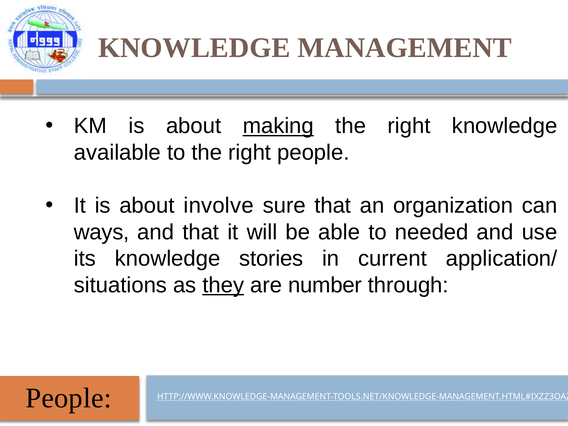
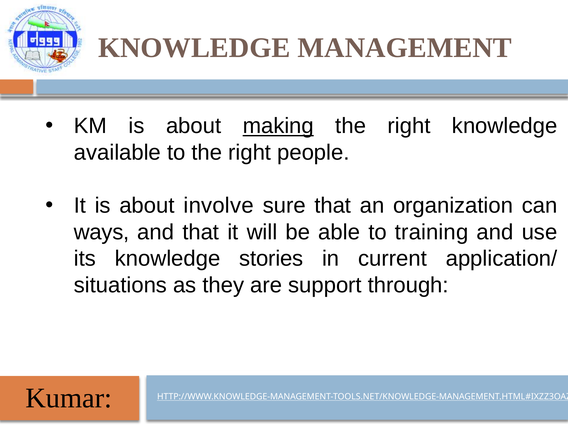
needed: needed -> training
they underline: present -> none
number: number -> support
People at (69, 398): People -> Kumar
